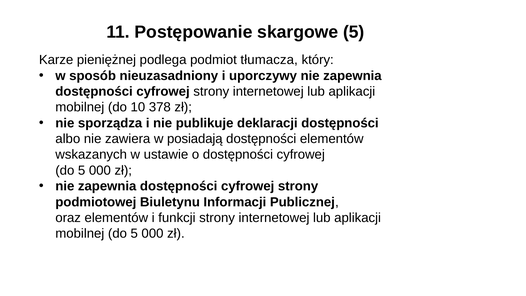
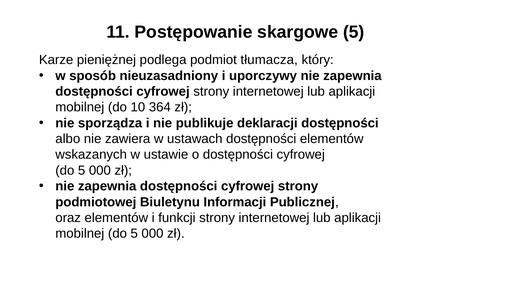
378: 378 -> 364
posiadają: posiadają -> ustawach
